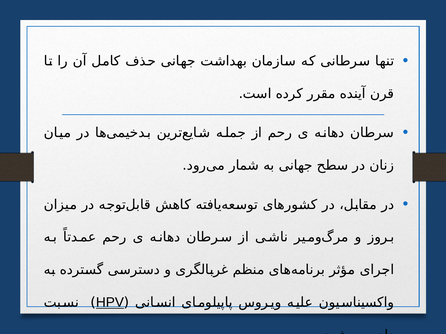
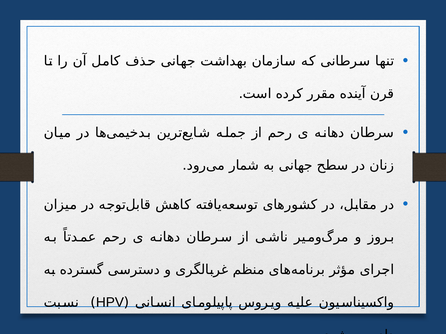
HPV underline: present -> none
